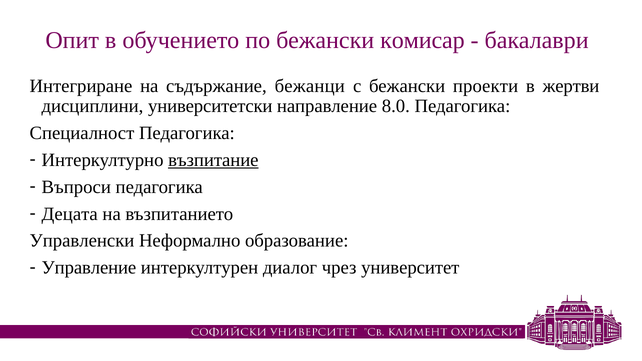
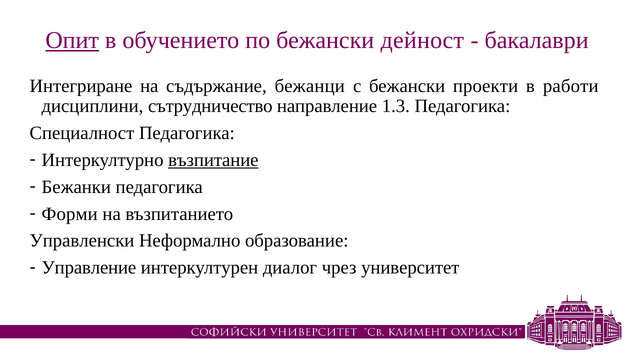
Опит underline: none -> present
комисар: комисар -> дейност
жертви: жертви -> работи
университетски: университетски -> сътрудничество
8.0: 8.0 -> 1.3
Въпроси: Въпроси -> Бежанки
Децата: Децата -> Форми
